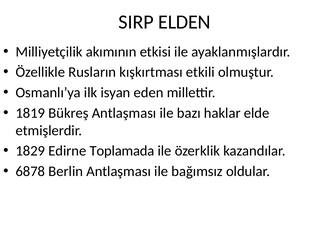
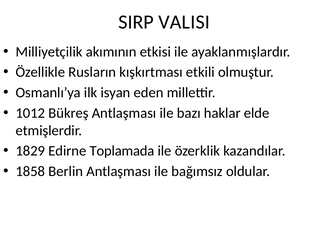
ELDEN: ELDEN -> VALISI
1819: 1819 -> 1012
6878: 6878 -> 1858
